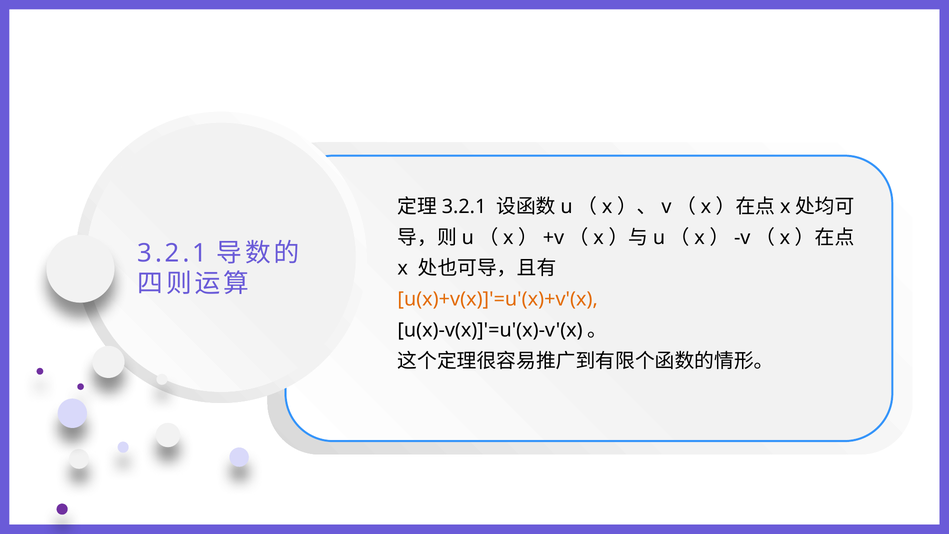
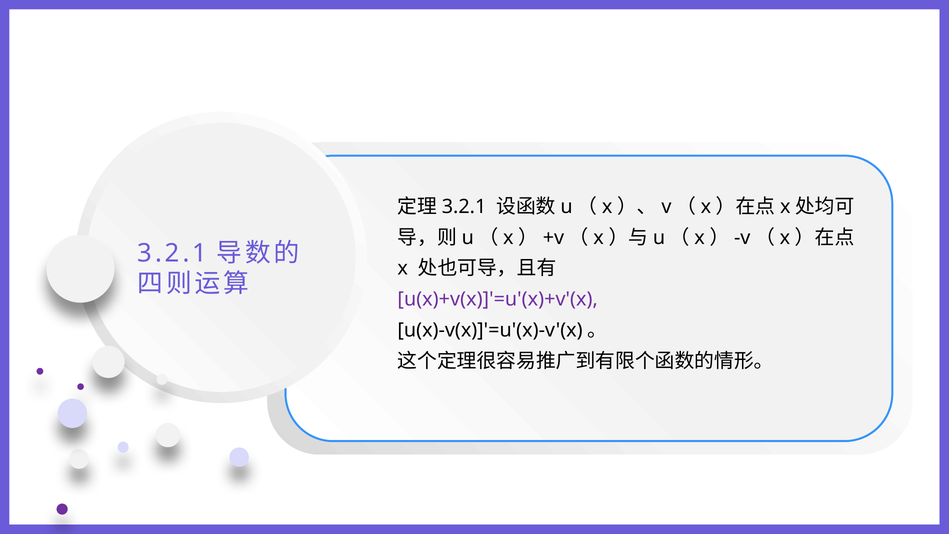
u(x)+v(x)]'=u'(x)+v'(x colour: orange -> purple
